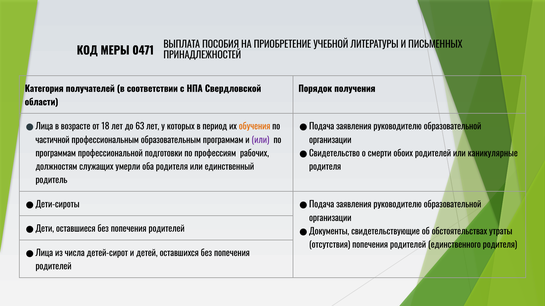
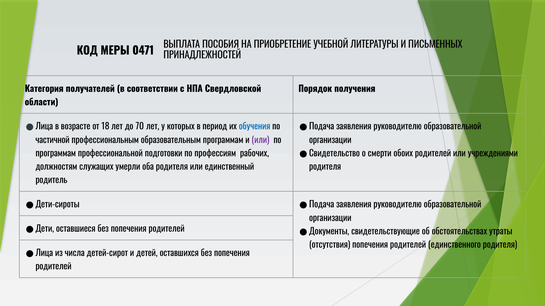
63: 63 -> 70
обучения colour: orange -> blue
каникулярные: каникулярные -> учреждениями
